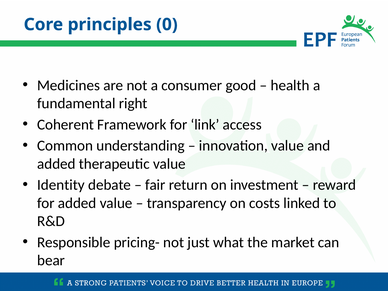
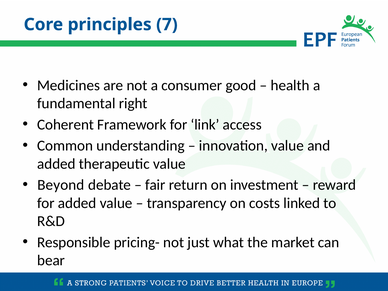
0: 0 -> 7
Identity: Identity -> Beyond
